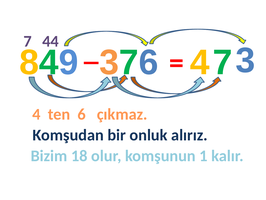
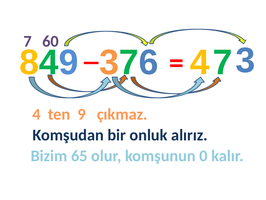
44: 44 -> 60
6: 6 -> 9
18: 18 -> 65
1: 1 -> 0
